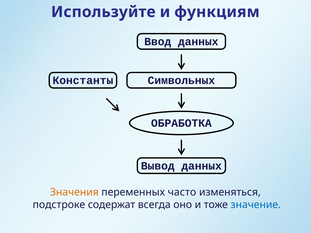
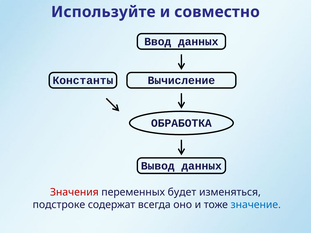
функциям: функциям -> совместно
Символьных: Символьных -> Вычисление
Значения colour: orange -> red
часто: часто -> будет
